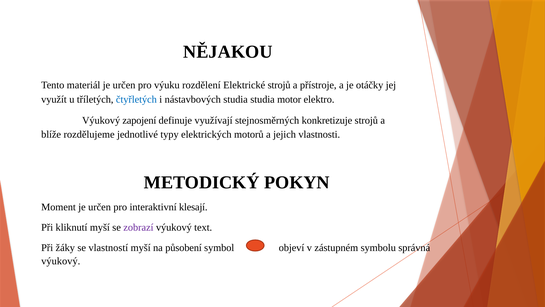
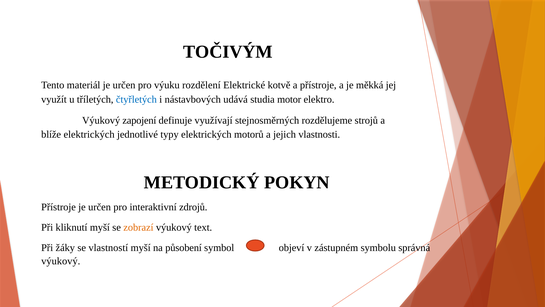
NĚJAKOU: NĚJAKOU -> TOČIVÝM
Elektrické strojů: strojů -> kotvě
otáčky: otáčky -> měkká
nástavbových studia: studia -> udává
konkretizuje: konkretizuje -> rozdělujeme
blíže rozdělujeme: rozdělujeme -> elektrických
Moment at (59, 207): Moment -> Přístroje
klesají: klesají -> zdrojů
zobrazí colour: purple -> orange
